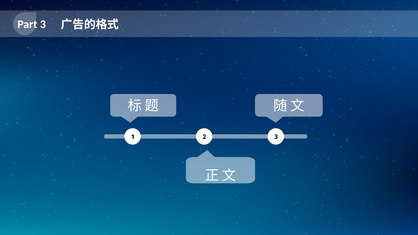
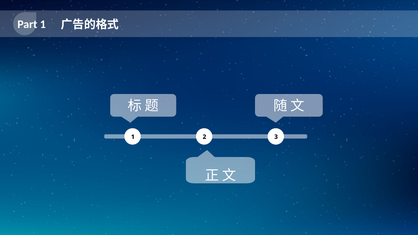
Part 3: 3 -> 1
